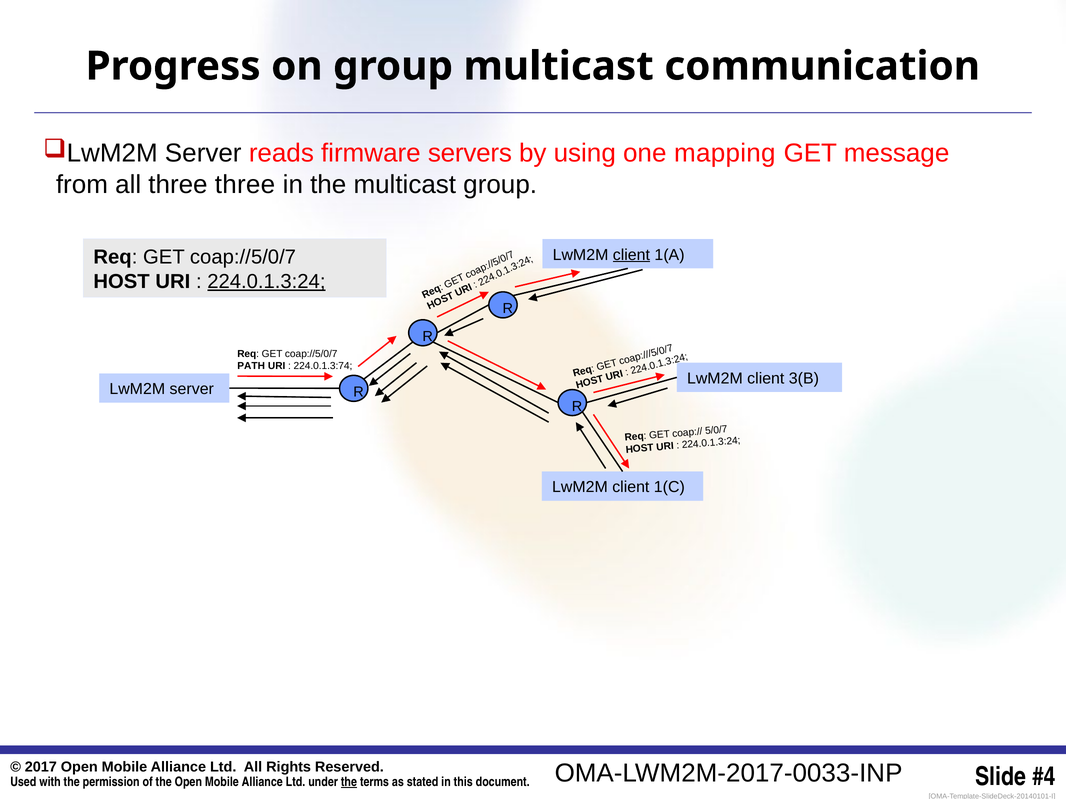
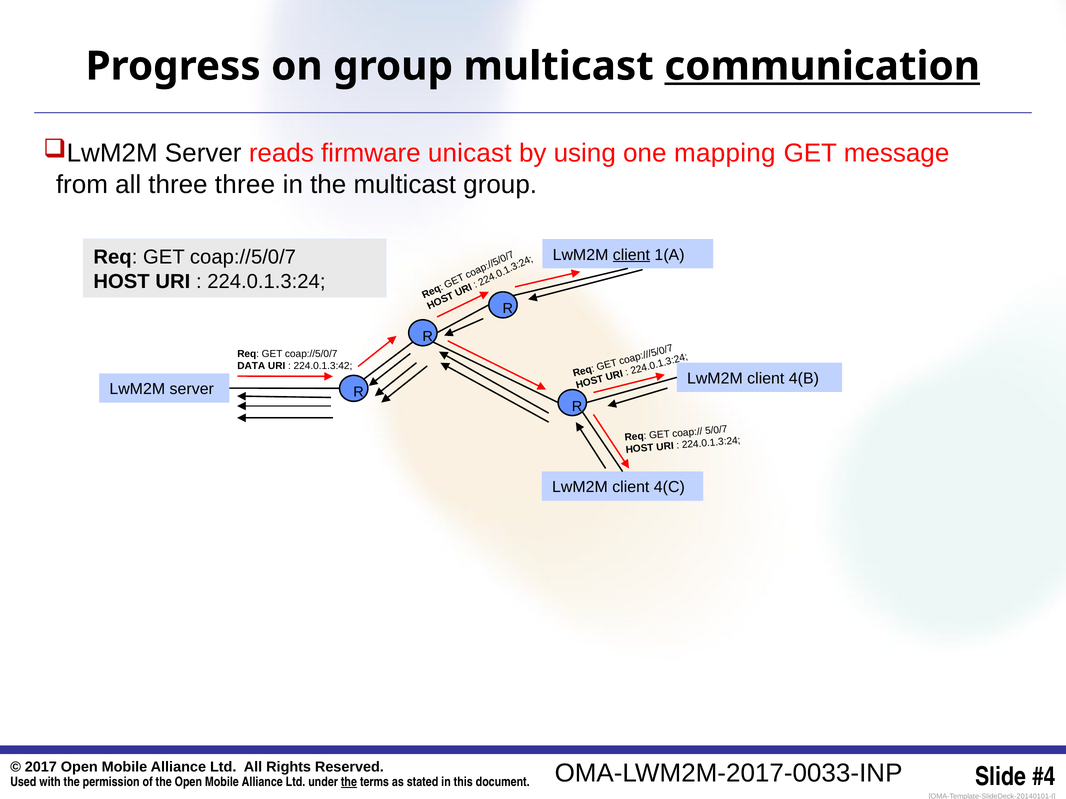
communication underline: none -> present
servers: servers -> unicast
224.0.1.3:24 at (266, 282) underline: present -> none
PATH: PATH -> DATA
224.0.1.3:74: 224.0.1.3:74 -> 224.0.1.3:42
3(B: 3(B -> 4(B
1(C: 1(C -> 4(C
